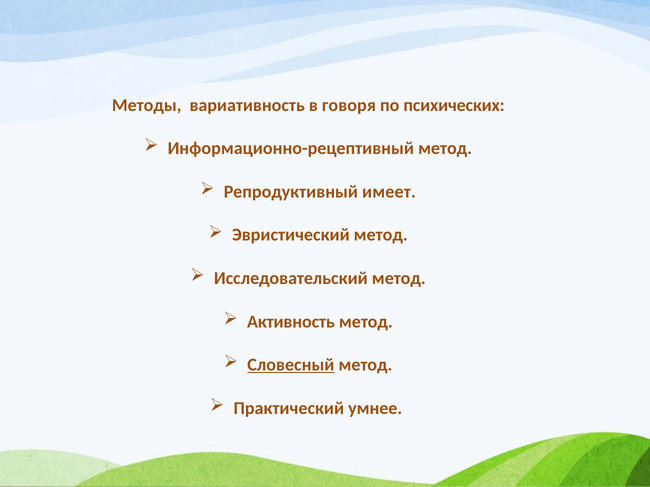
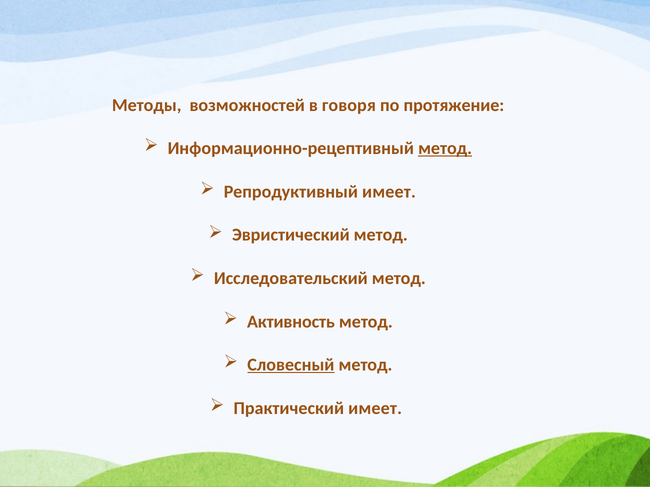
вариативность: вариативность -> возможностей
психических: психических -> протяжение
метод at (445, 149) underline: none -> present
Практический умнее: умнее -> имеет
